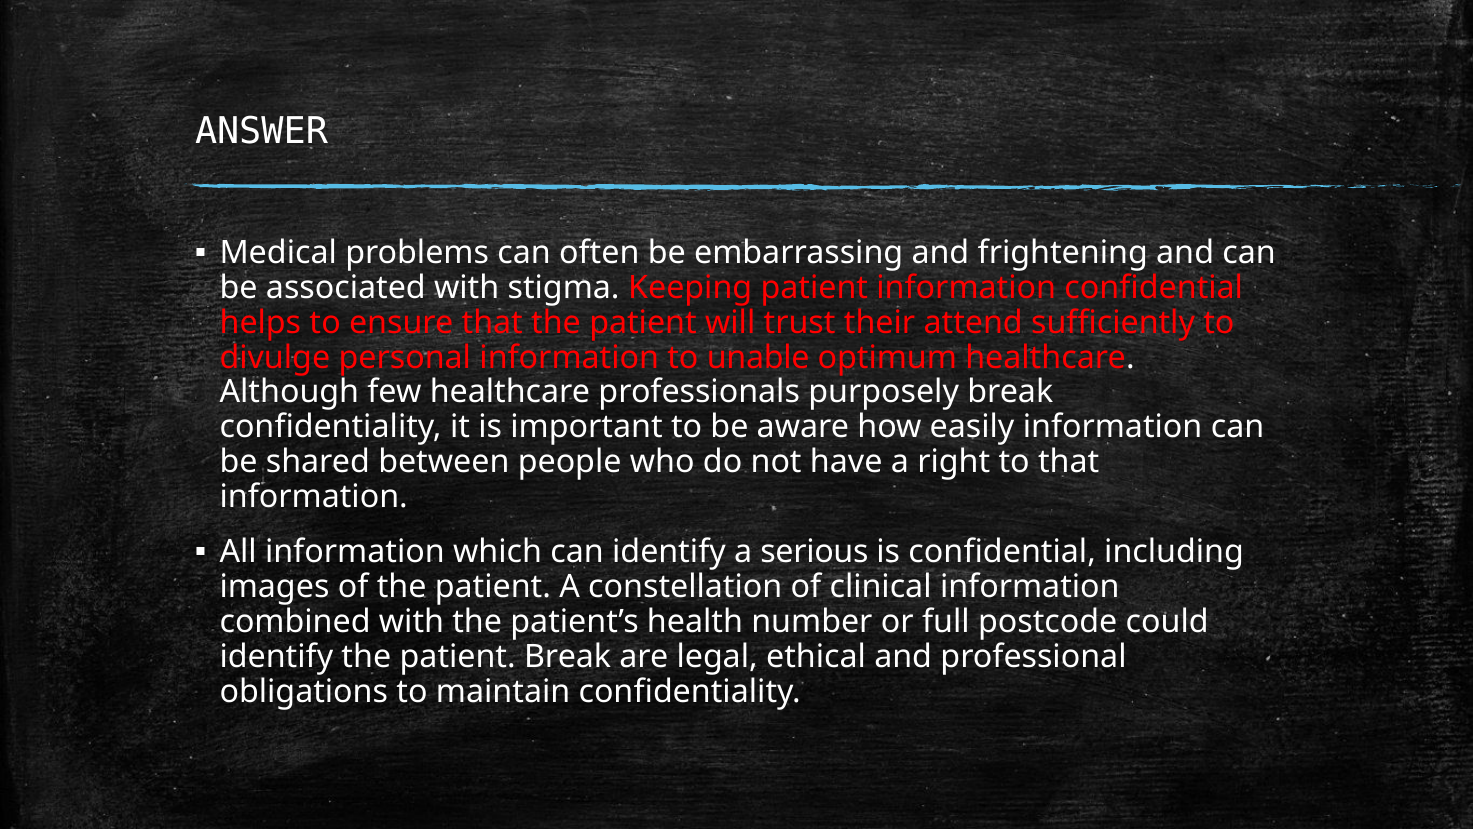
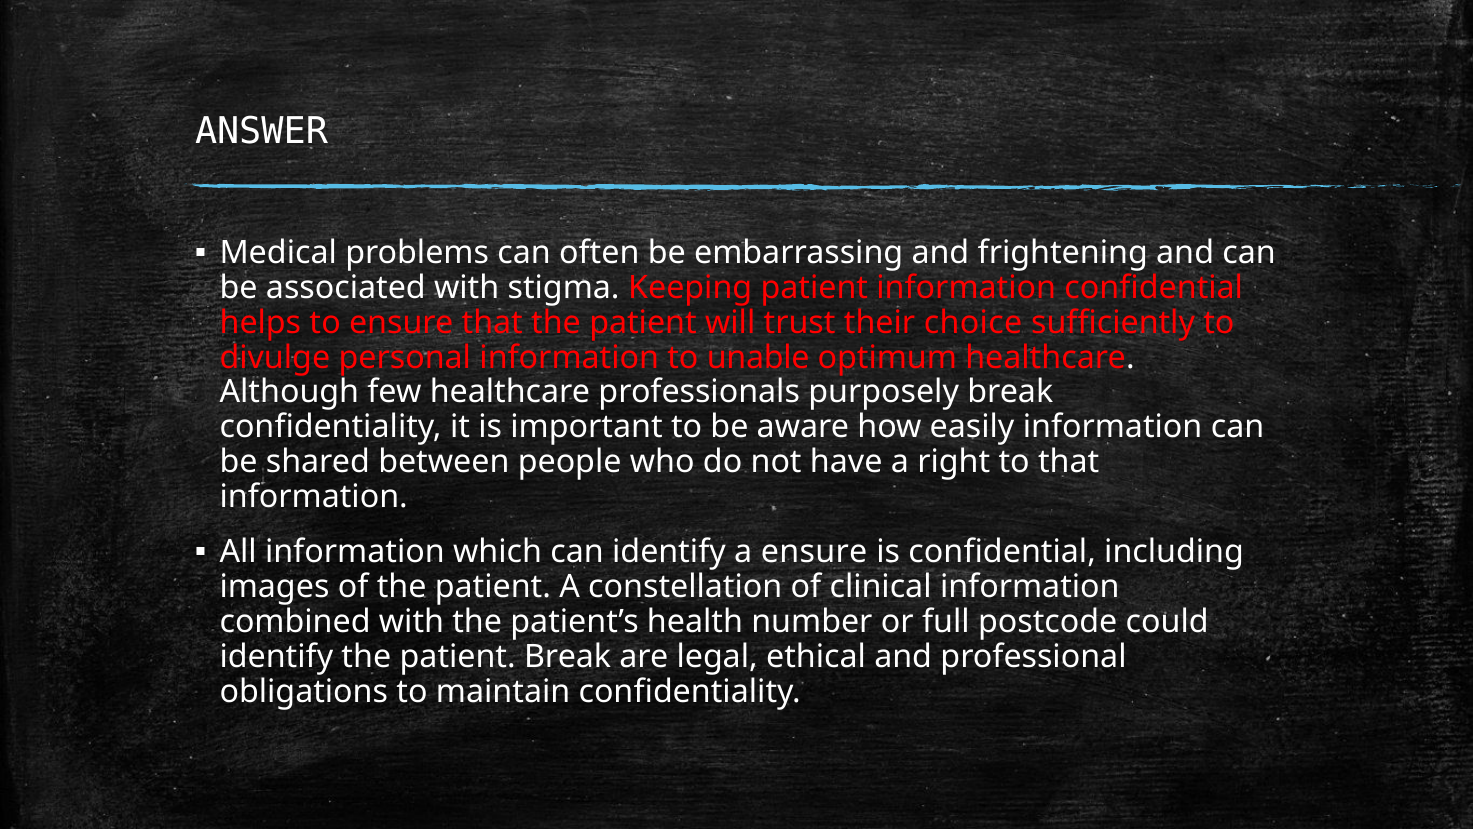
attend: attend -> choice
a serious: serious -> ensure
